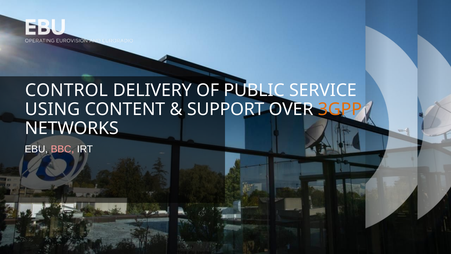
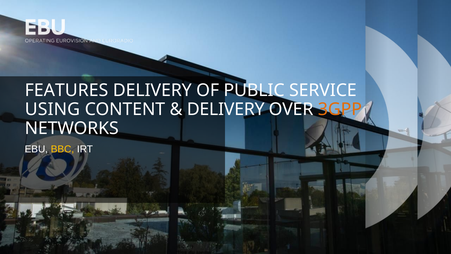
CONTROL: CONTROL -> FEATURES
SUPPORT at (226, 109): SUPPORT -> DELIVERY
BBC colour: pink -> yellow
